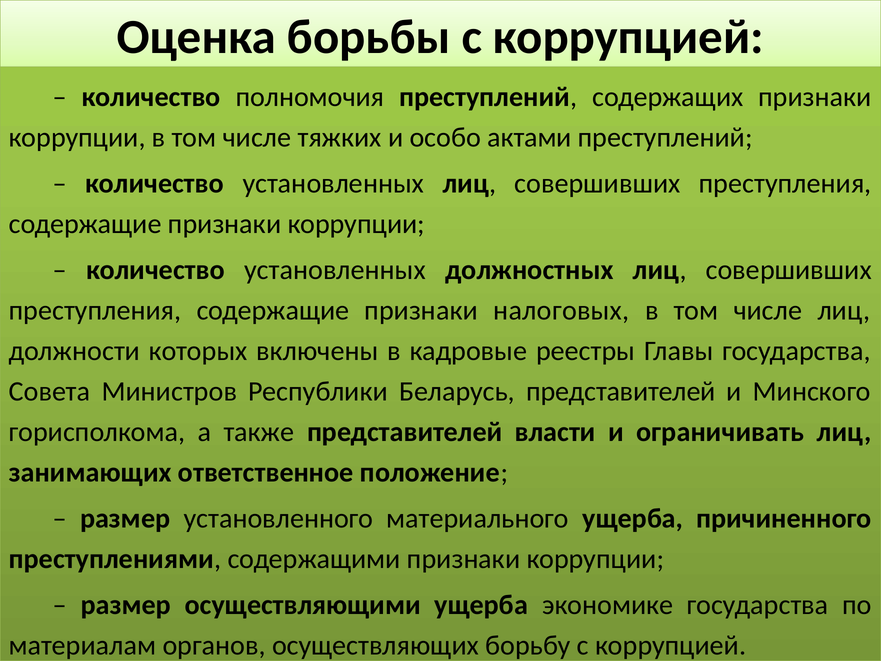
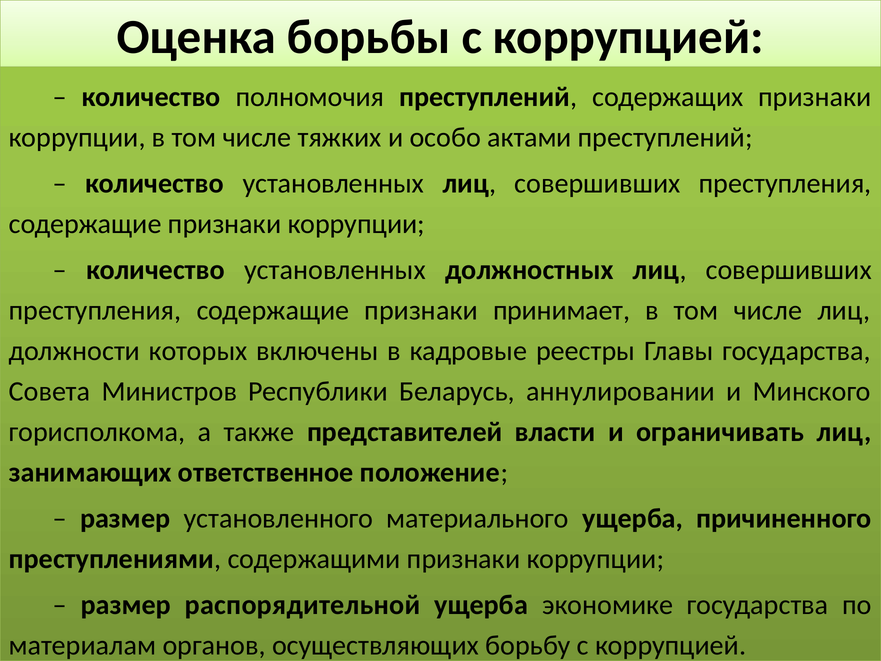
налоговых: налоговых -> принимает
Беларусь представителей: представителей -> аннулировании
осуществляющими: осуществляющими -> распорядительной
